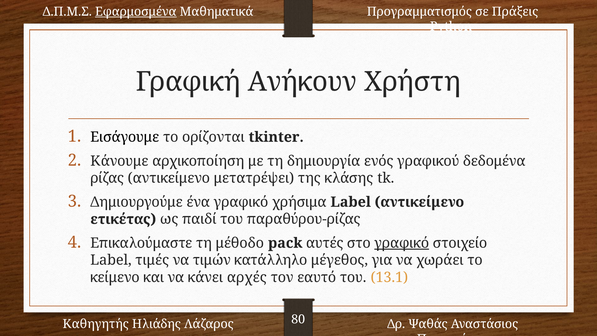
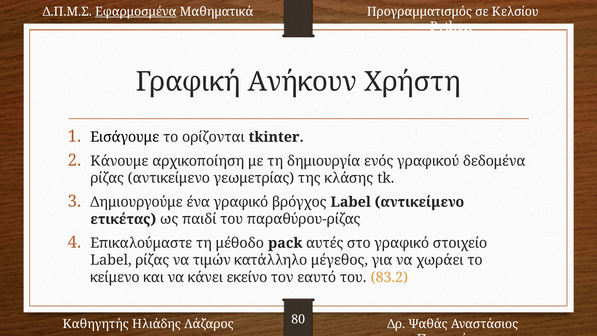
Πράξεις: Πράξεις -> Κελσίου
μετατρέψει: μετατρέψει -> γεωμετρίας
χρήσιμα: χρήσιμα -> βρόγχος
γραφικό at (402, 243) underline: present -> none
Label τιμές: τιμές -> ρίζας
αρχές: αρχές -> εκείνο
13.1: 13.1 -> 83.2
